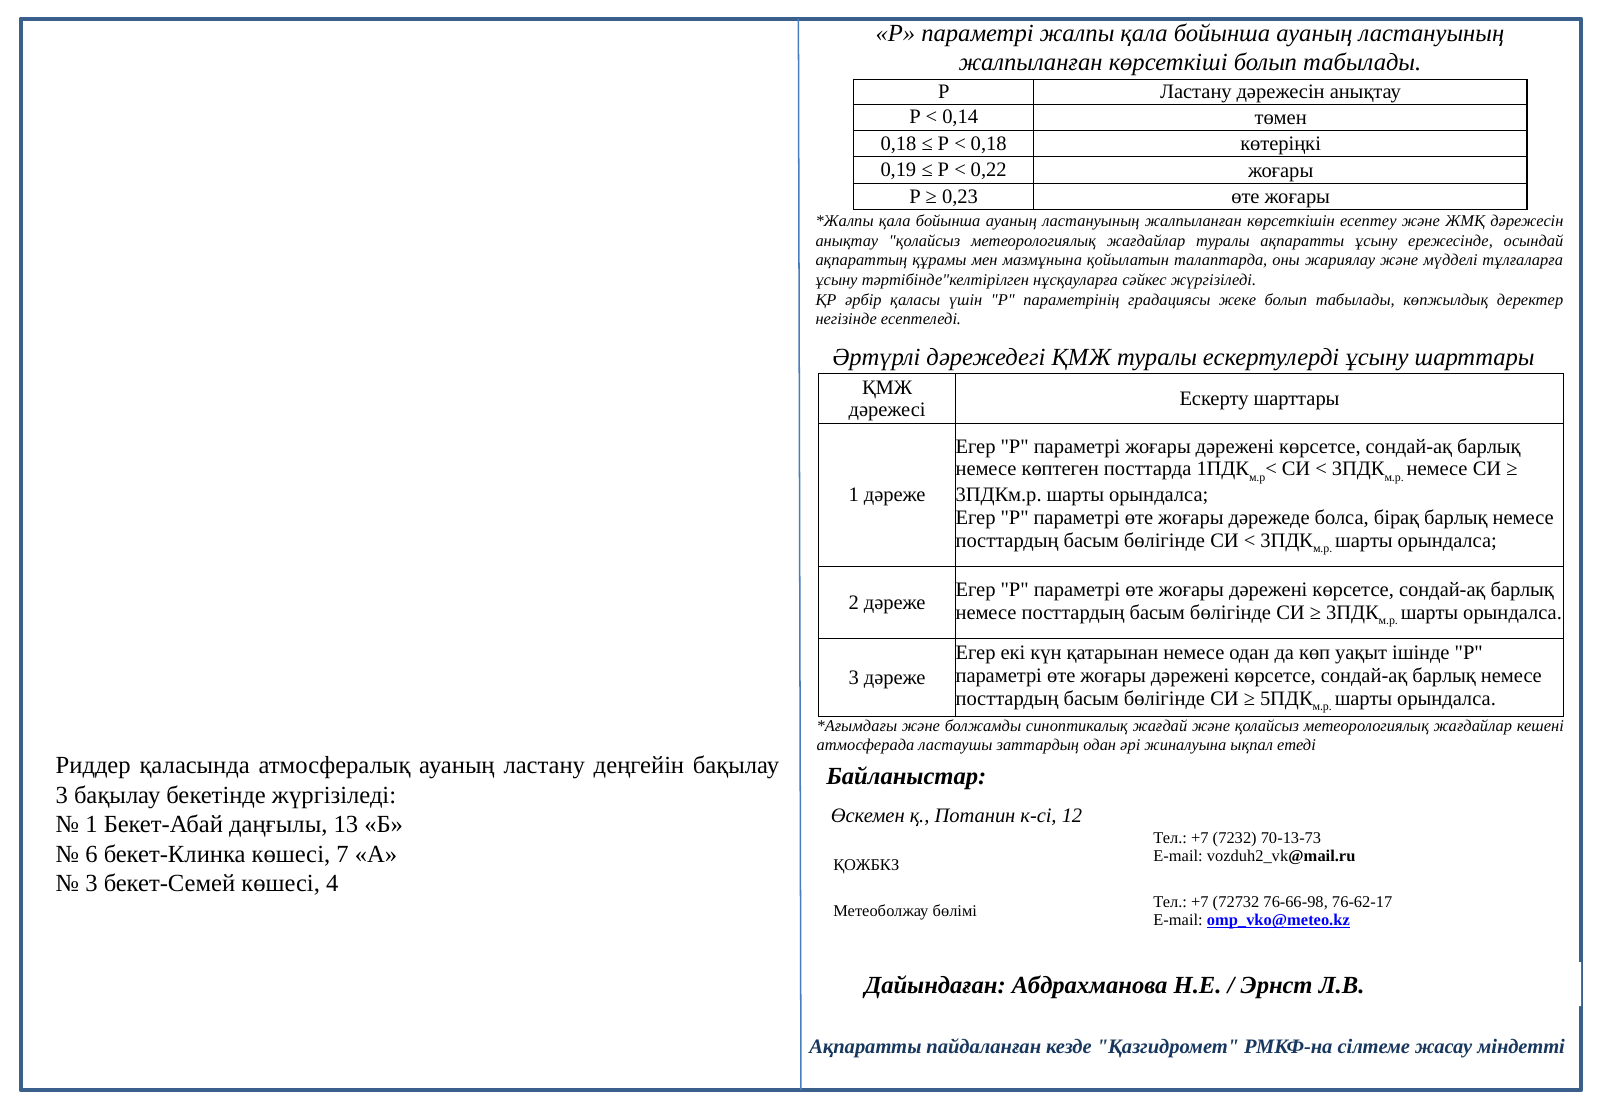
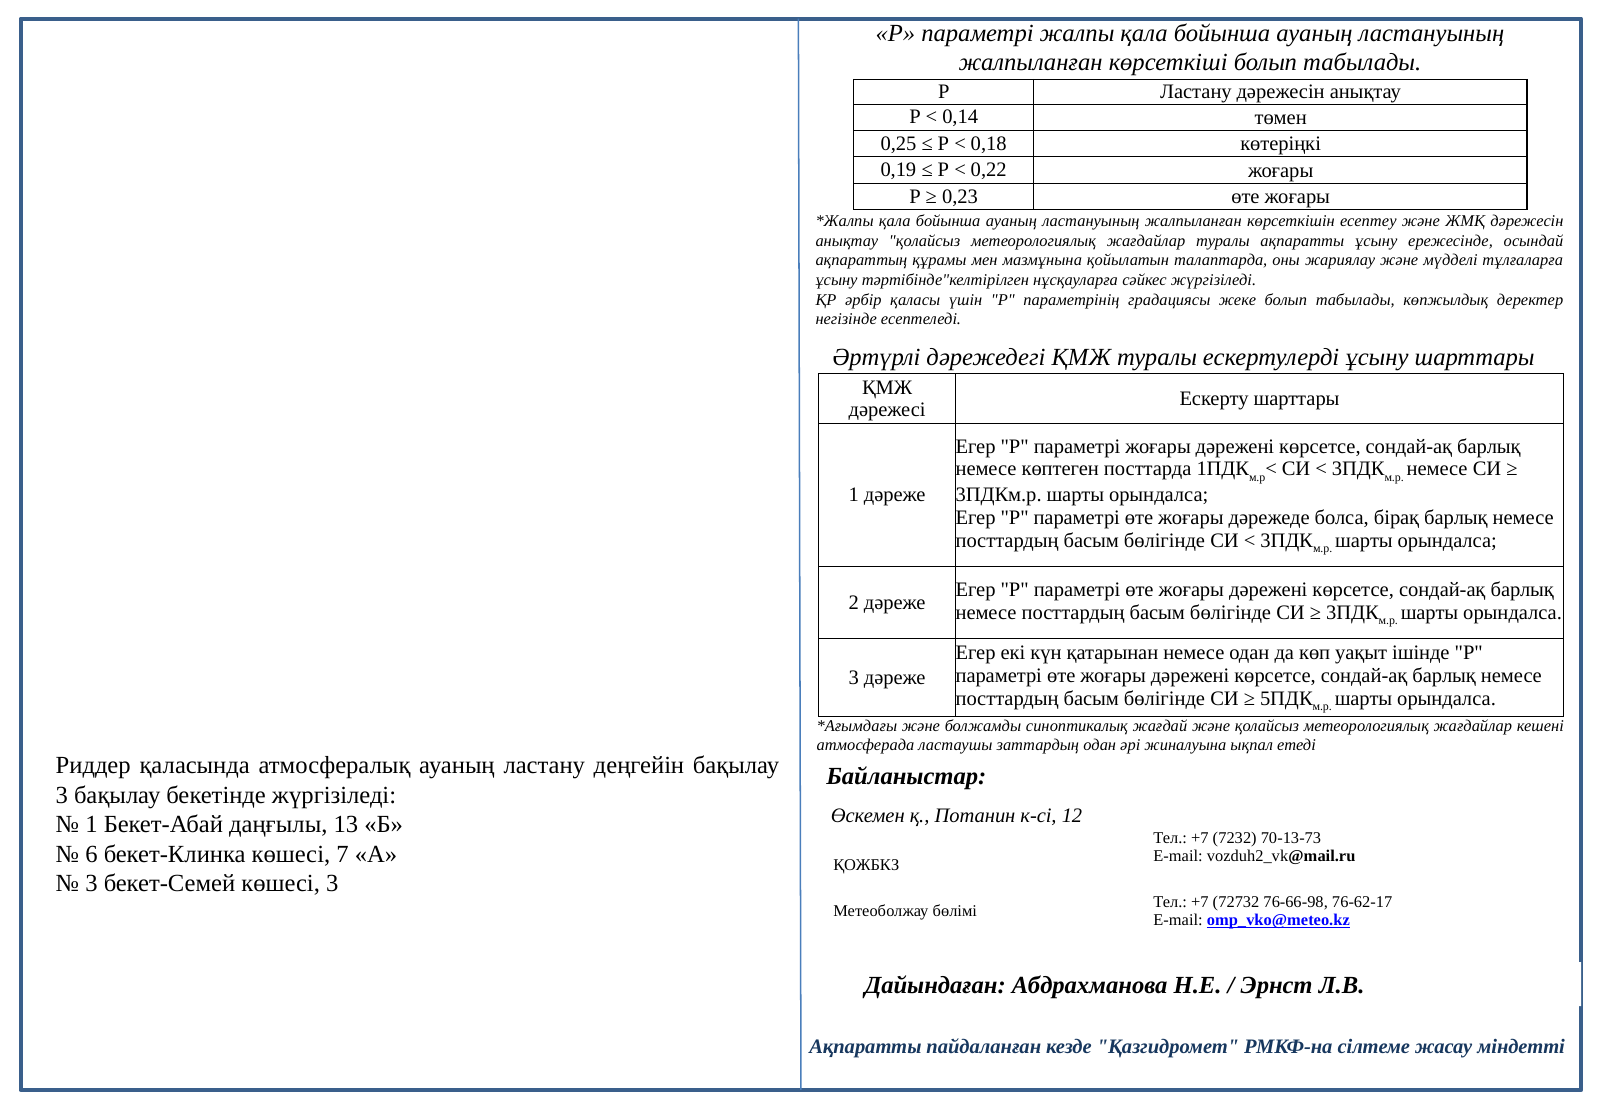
0,18 at (898, 144): 0,18 -> 0,25
көшесі 4: 4 -> 3
